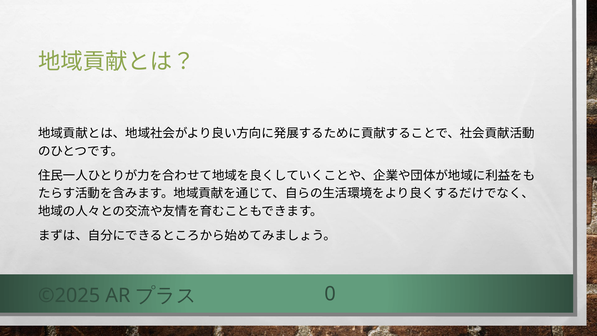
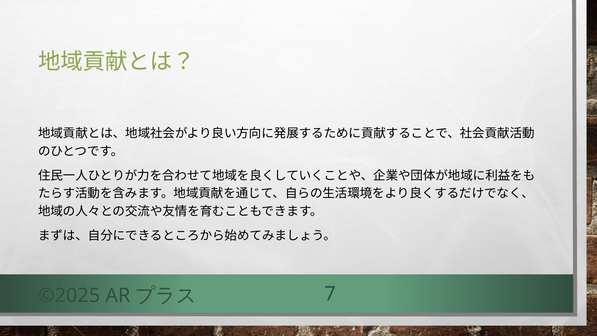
0: 0 -> 7
